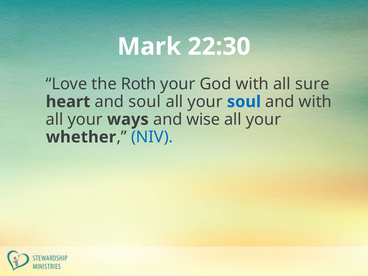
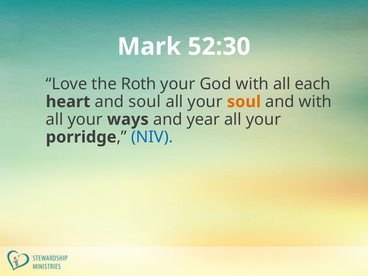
22:30: 22:30 -> 52:30
sure: sure -> each
soul at (244, 102) colour: blue -> orange
wise: wise -> year
whether: whether -> porridge
